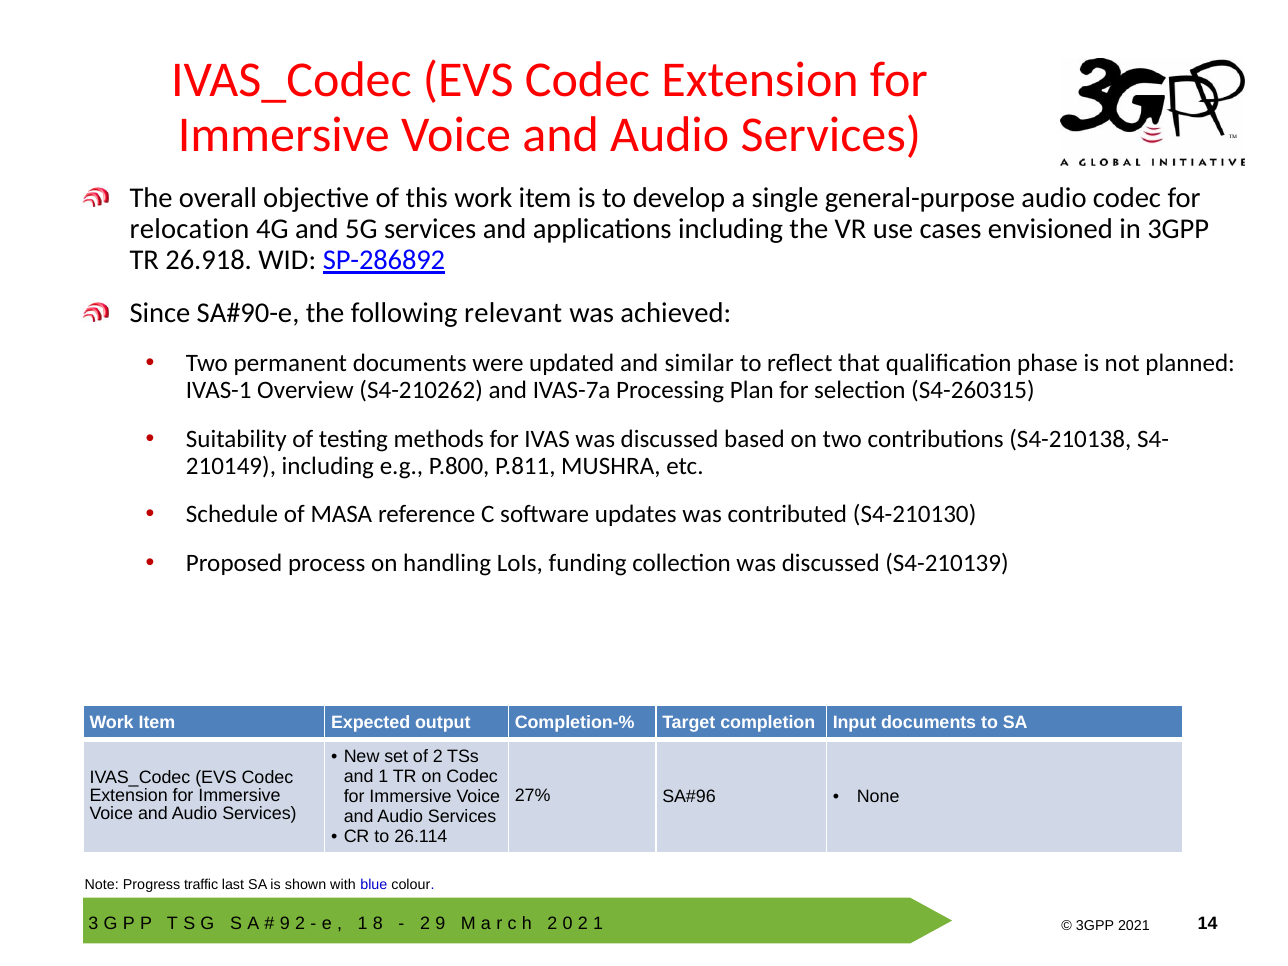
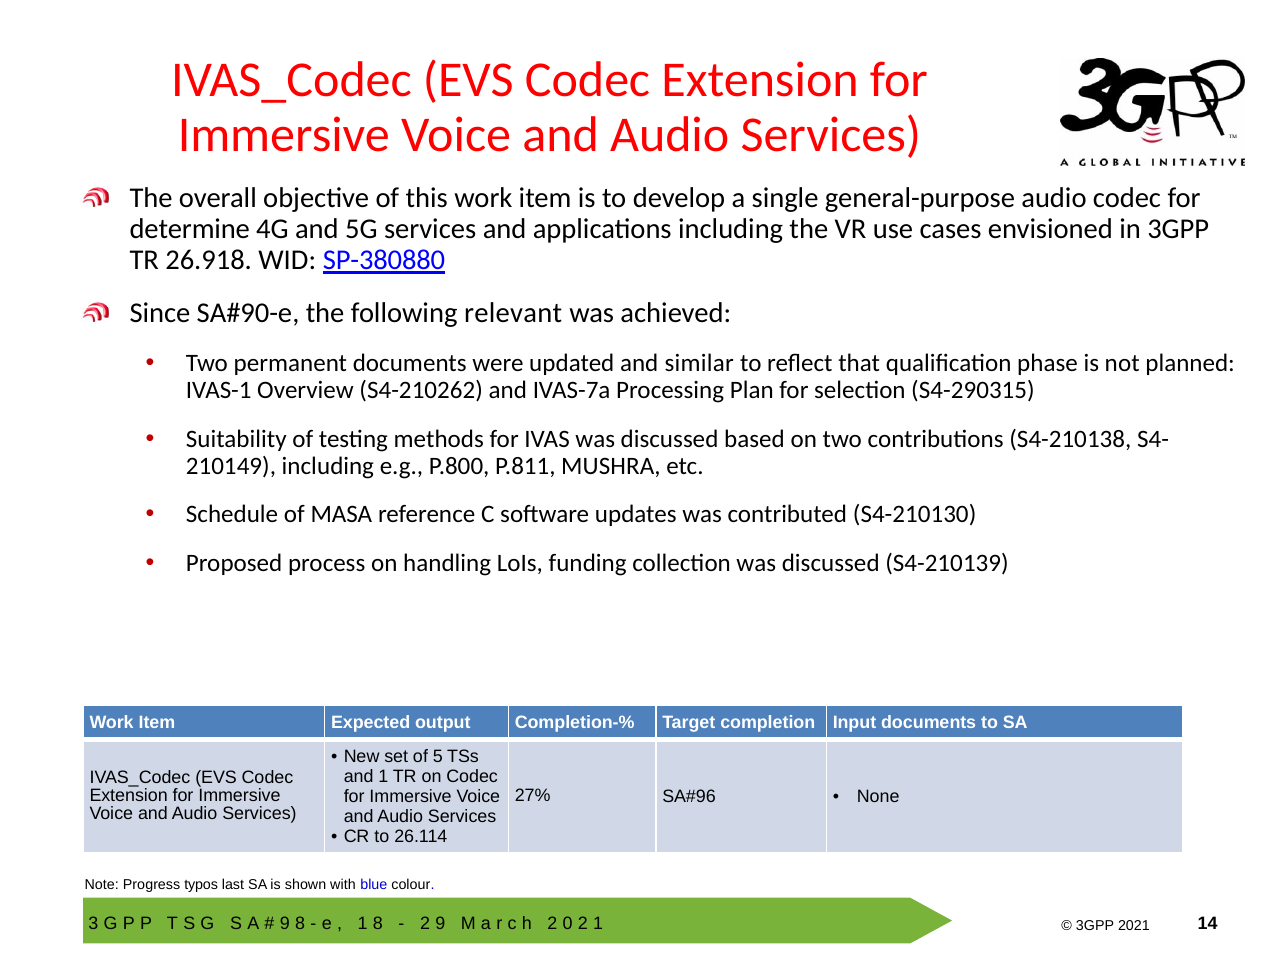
relocation: relocation -> determine
SP-286892: SP-286892 -> SP-380880
S4-260315: S4-260315 -> S4-290315
of 2: 2 -> 5
traffic: traffic -> typos
2 at (300, 924): 2 -> 8
